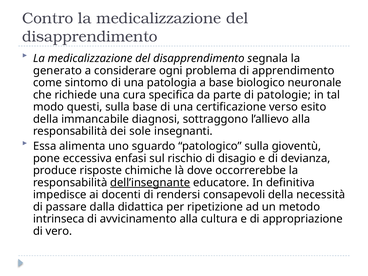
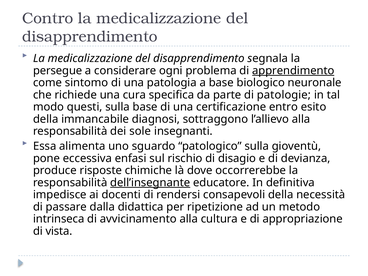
generato: generato -> persegue
apprendimento underline: none -> present
verso: verso -> entro
vero: vero -> vista
